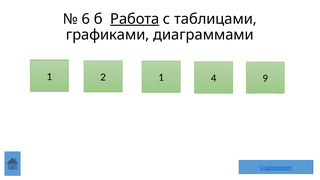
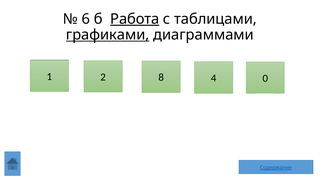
графиками underline: none -> present
2 1: 1 -> 8
9: 9 -> 0
